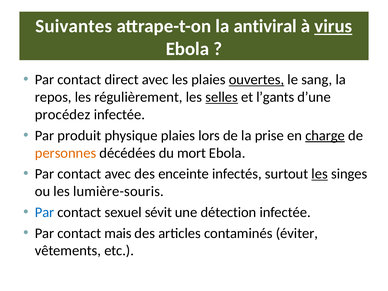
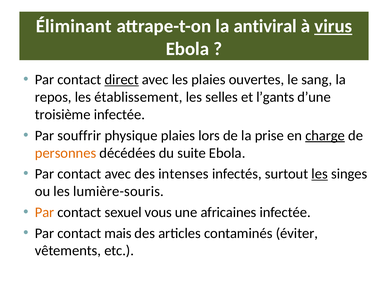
Suivantes: Suivantes -> Éliminant
direct underline: none -> present
ouvertes underline: present -> none
régulièrement: régulièrement -> établissement
selles underline: present -> none
procédez: procédez -> troisième
produit: produit -> souffrir
mort: mort -> suite
enceinte: enceinte -> intenses
Par at (45, 212) colour: blue -> orange
sévit: sévit -> vous
détection: détection -> africaines
